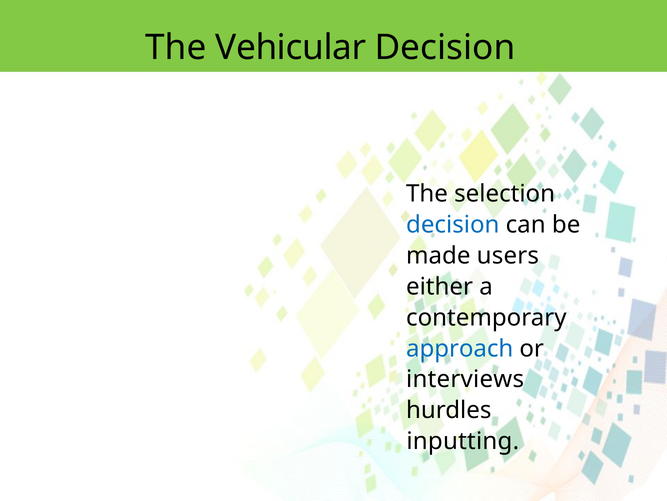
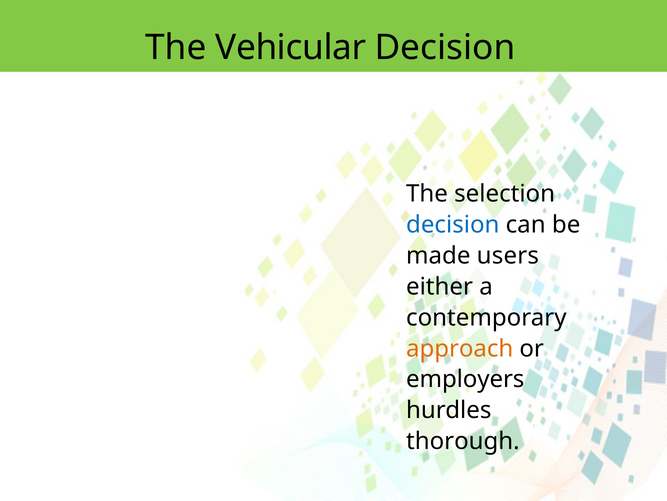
approach colour: blue -> orange
interviews: interviews -> employers
inputting: inputting -> thorough
